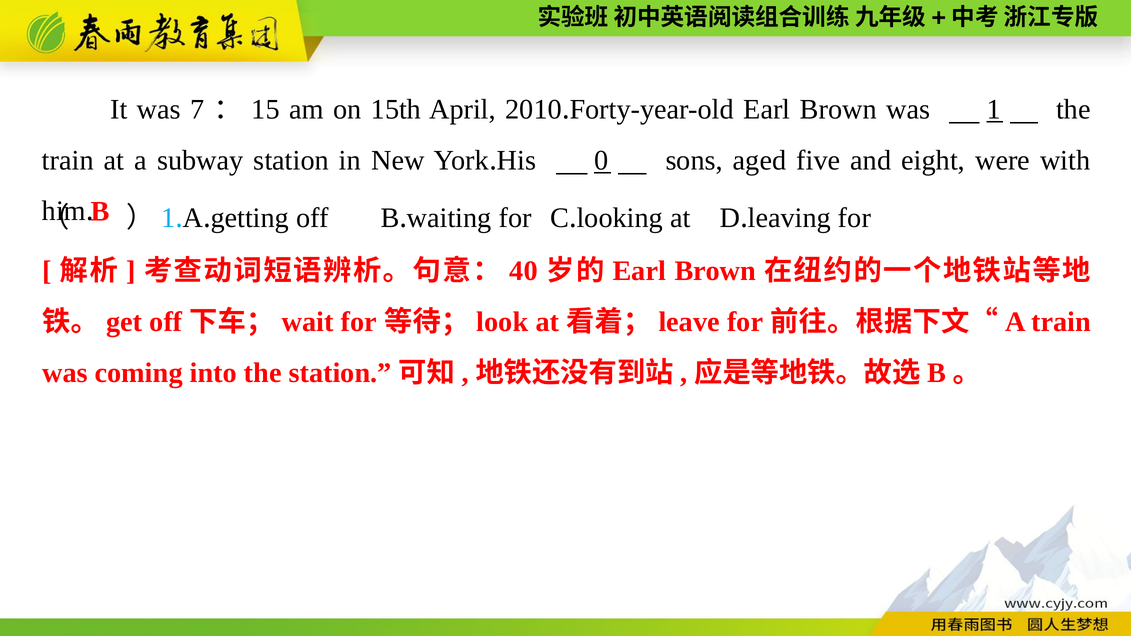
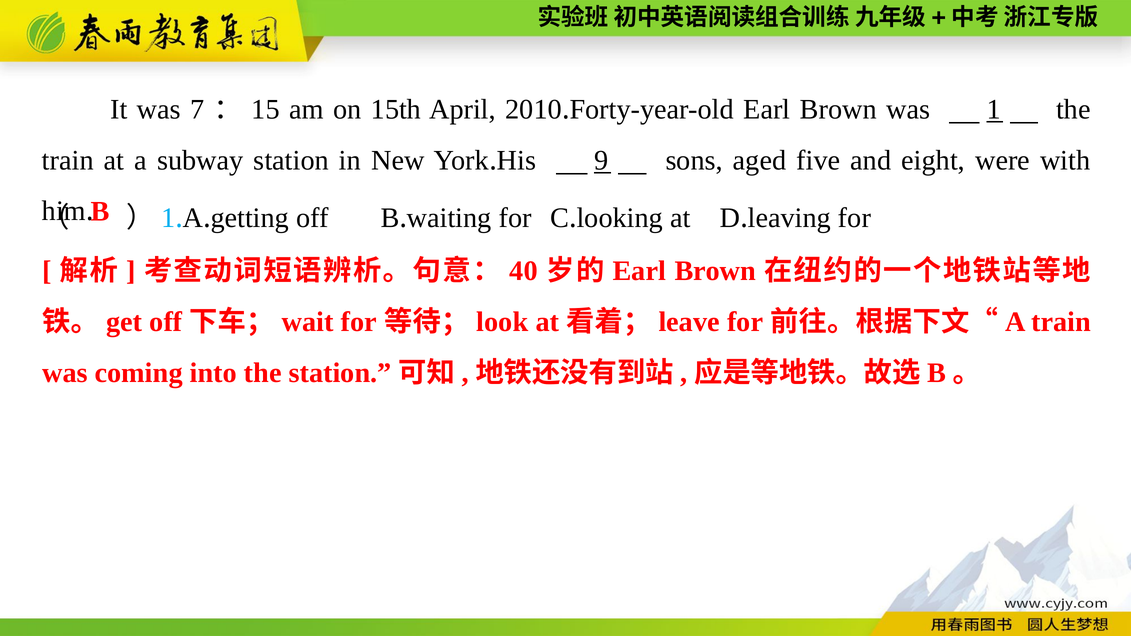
0: 0 -> 9
